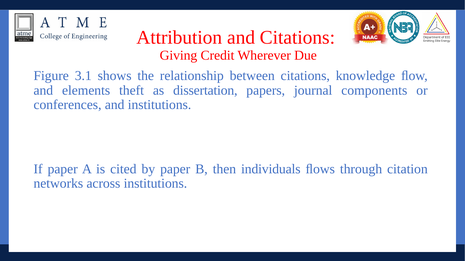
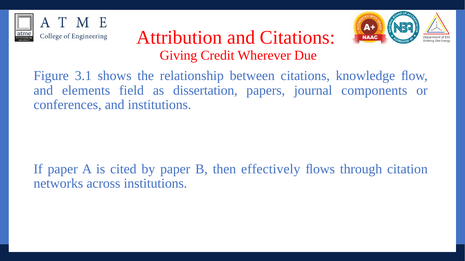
theft: theft -> field
individuals: individuals -> effectively
